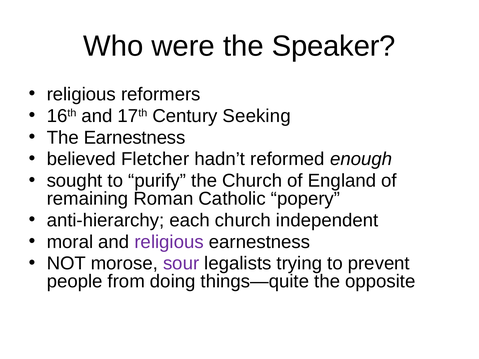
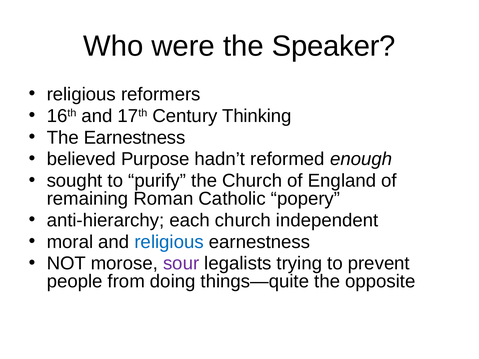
Seeking: Seeking -> Thinking
Fletcher: Fletcher -> Purpose
religious at (169, 242) colour: purple -> blue
